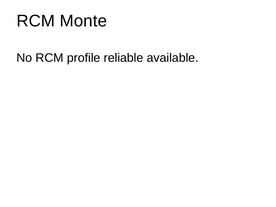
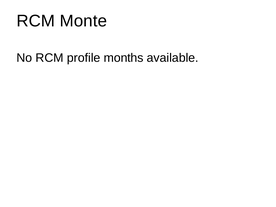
reliable: reliable -> months
